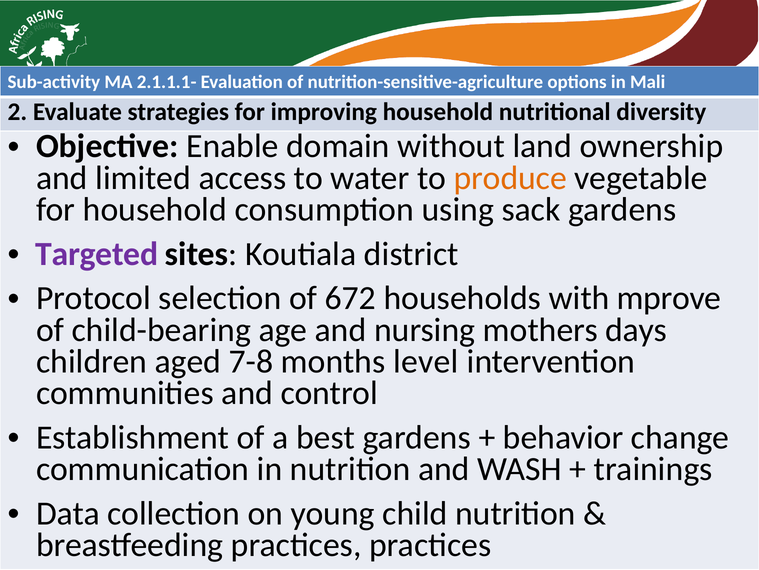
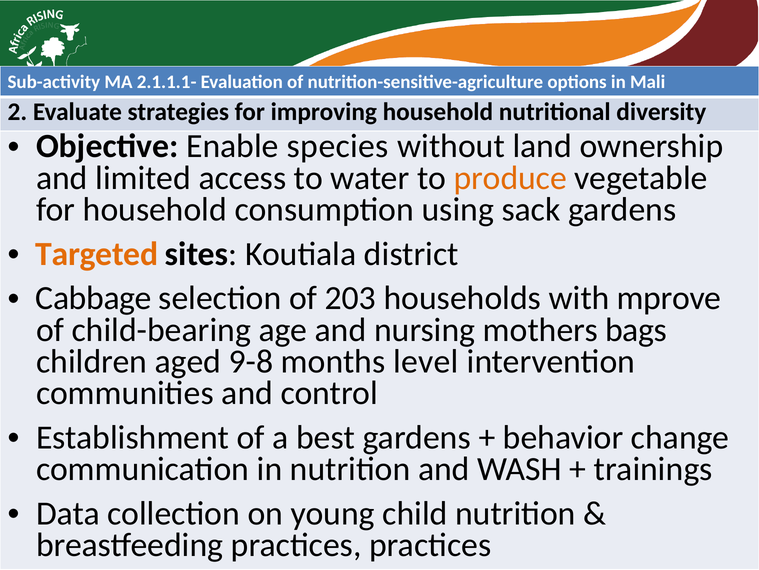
domain: domain -> species
Targeted colour: purple -> orange
Protocol: Protocol -> Cabbage
672: 672 -> 203
days: days -> bags
7-8: 7-8 -> 9-8
